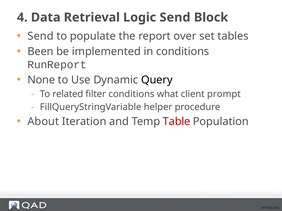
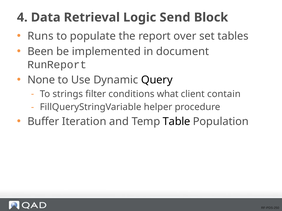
Send at (41, 36): Send -> Runs
in conditions: conditions -> document
related: related -> strings
prompt: prompt -> contain
About: About -> Buffer
Table colour: red -> black
